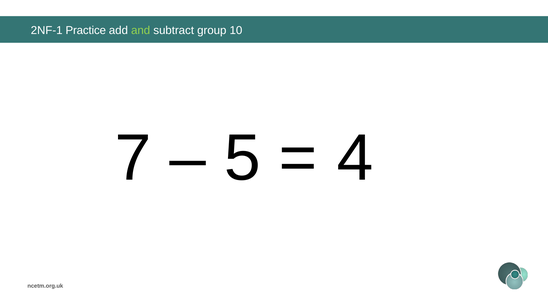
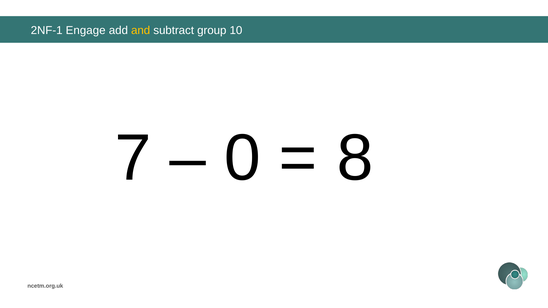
Practice: Practice -> Engage
and colour: light green -> yellow
5: 5 -> 0
4: 4 -> 8
